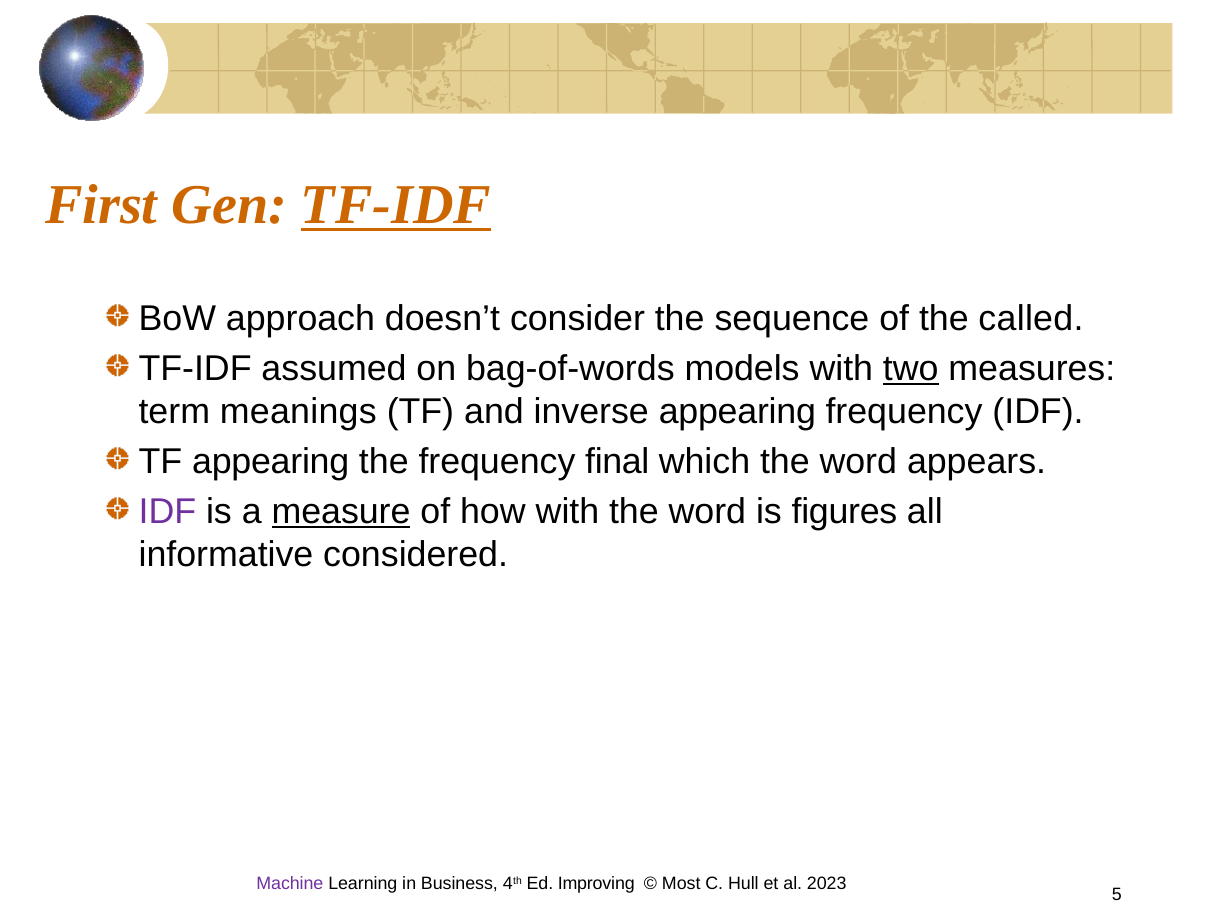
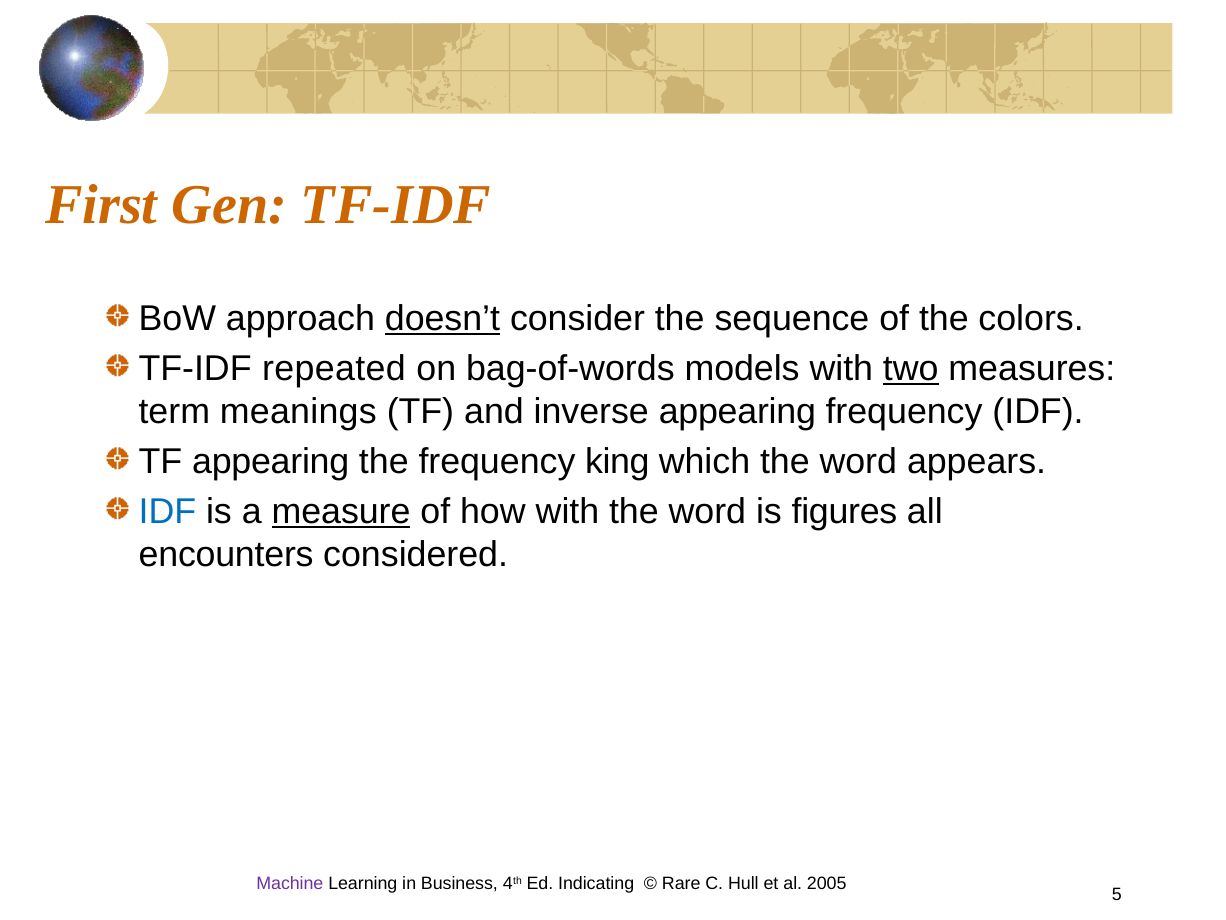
TF-IDF at (396, 205) underline: present -> none
doesn’t underline: none -> present
called: called -> colors
assumed: assumed -> repeated
final: final -> king
IDF at (167, 511) colour: purple -> blue
informative: informative -> encounters
Improving: Improving -> Indicating
Most: Most -> Rare
2023: 2023 -> 2005
